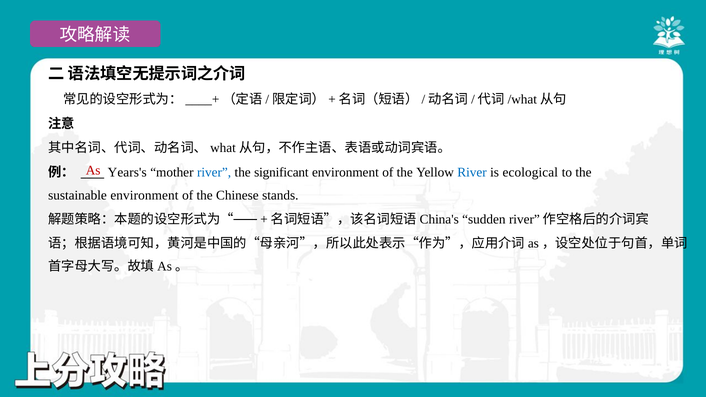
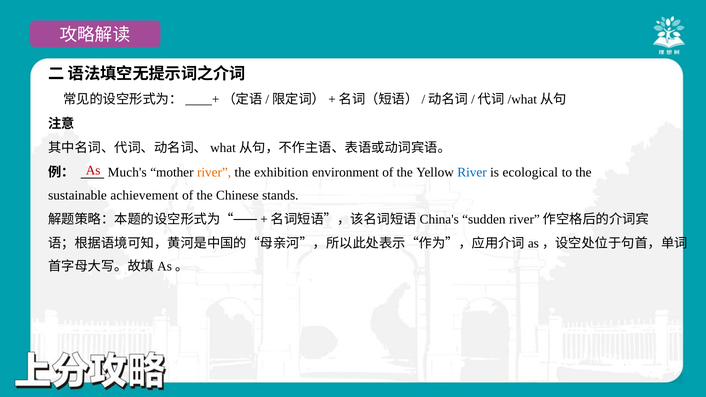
Years's: Years's -> Much's
river at (214, 172) colour: blue -> orange
significant: significant -> exhibition
sustainable environment: environment -> achievement
